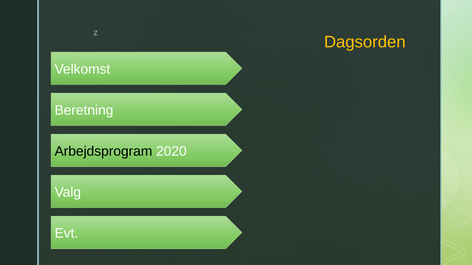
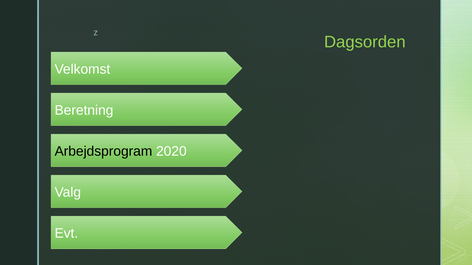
Dagsorden colour: yellow -> light green
